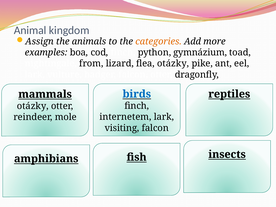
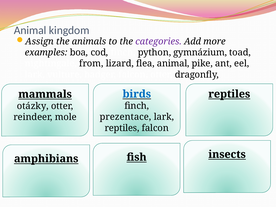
categories colour: orange -> purple
flea otázky: otázky -> animal
internetem: internetem -> prezentace
visiting at (122, 128): visiting -> reptiles
